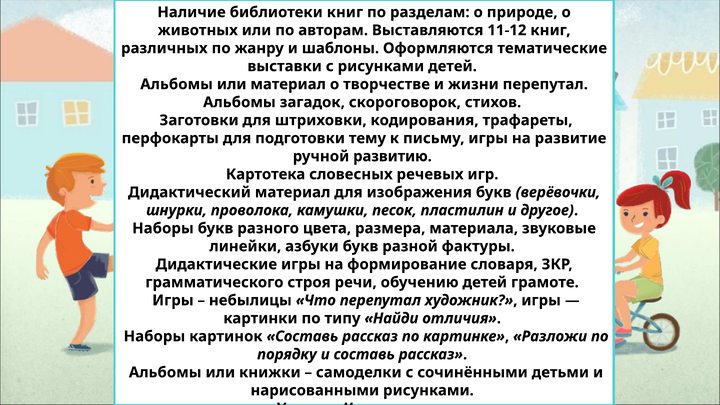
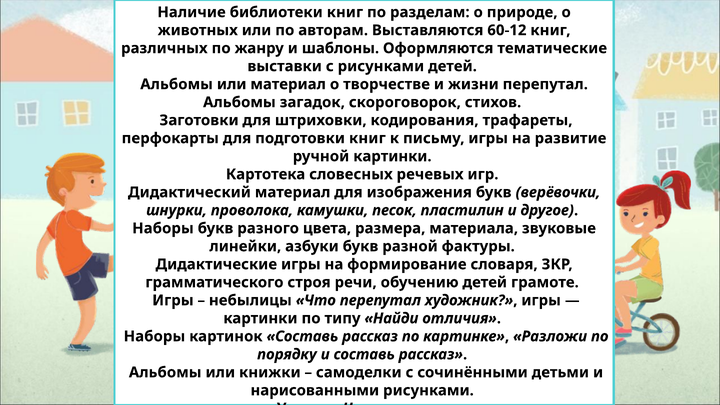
11-12: 11-12 -> 60-12
подготовки тему: тему -> книг
ручной развитию: развитию -> картинки
